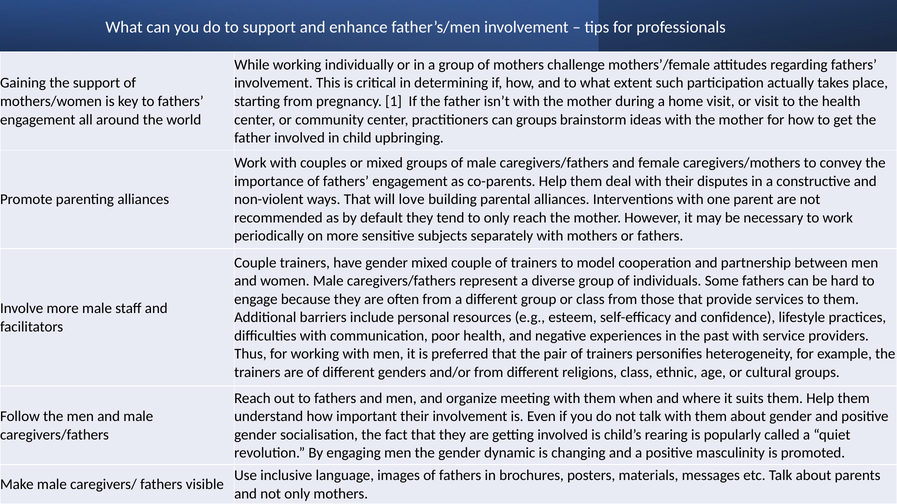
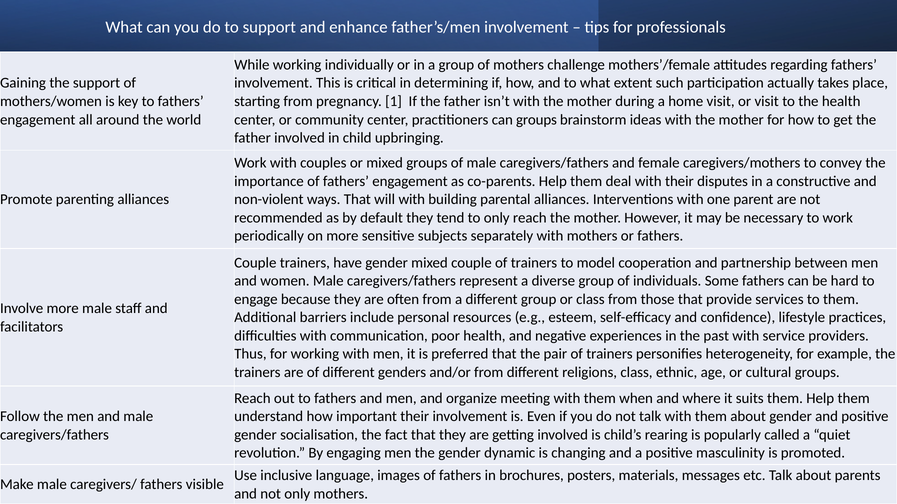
will love: love -> with
